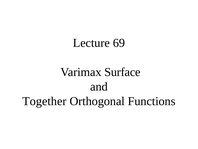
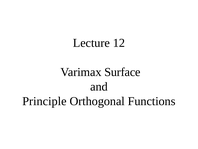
69: 69 -> 12
Together: Together -> Principle
